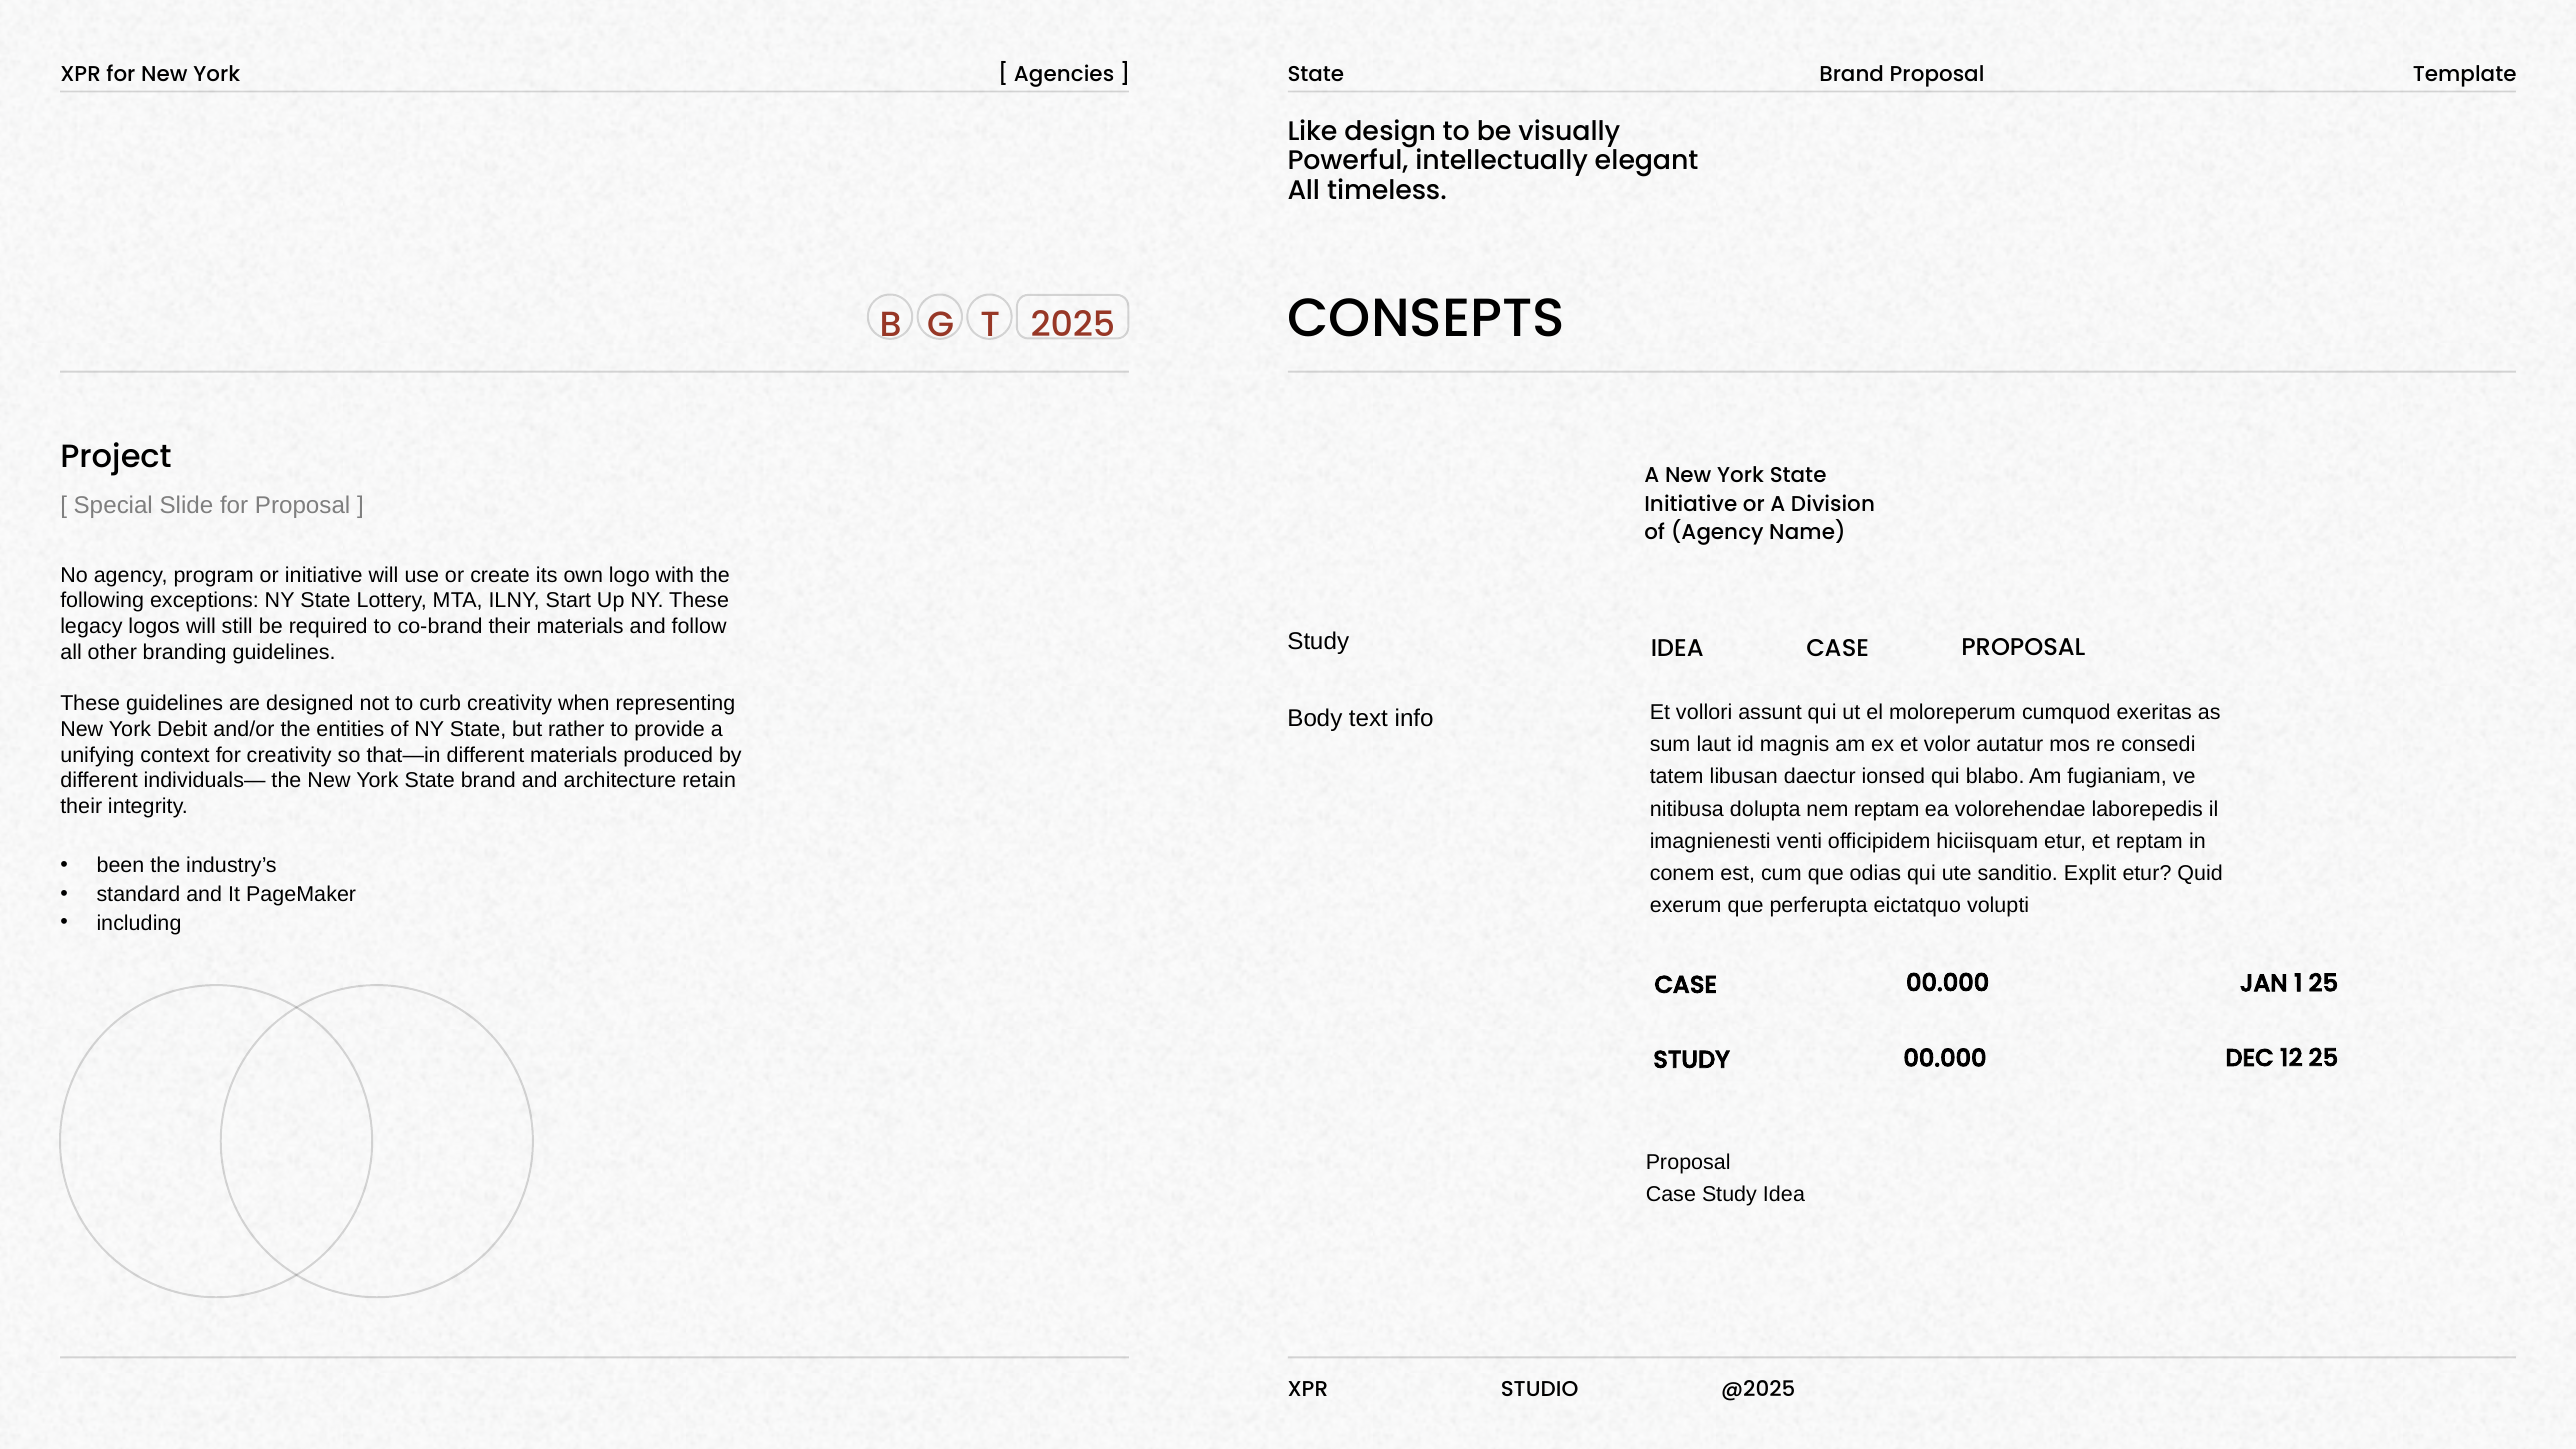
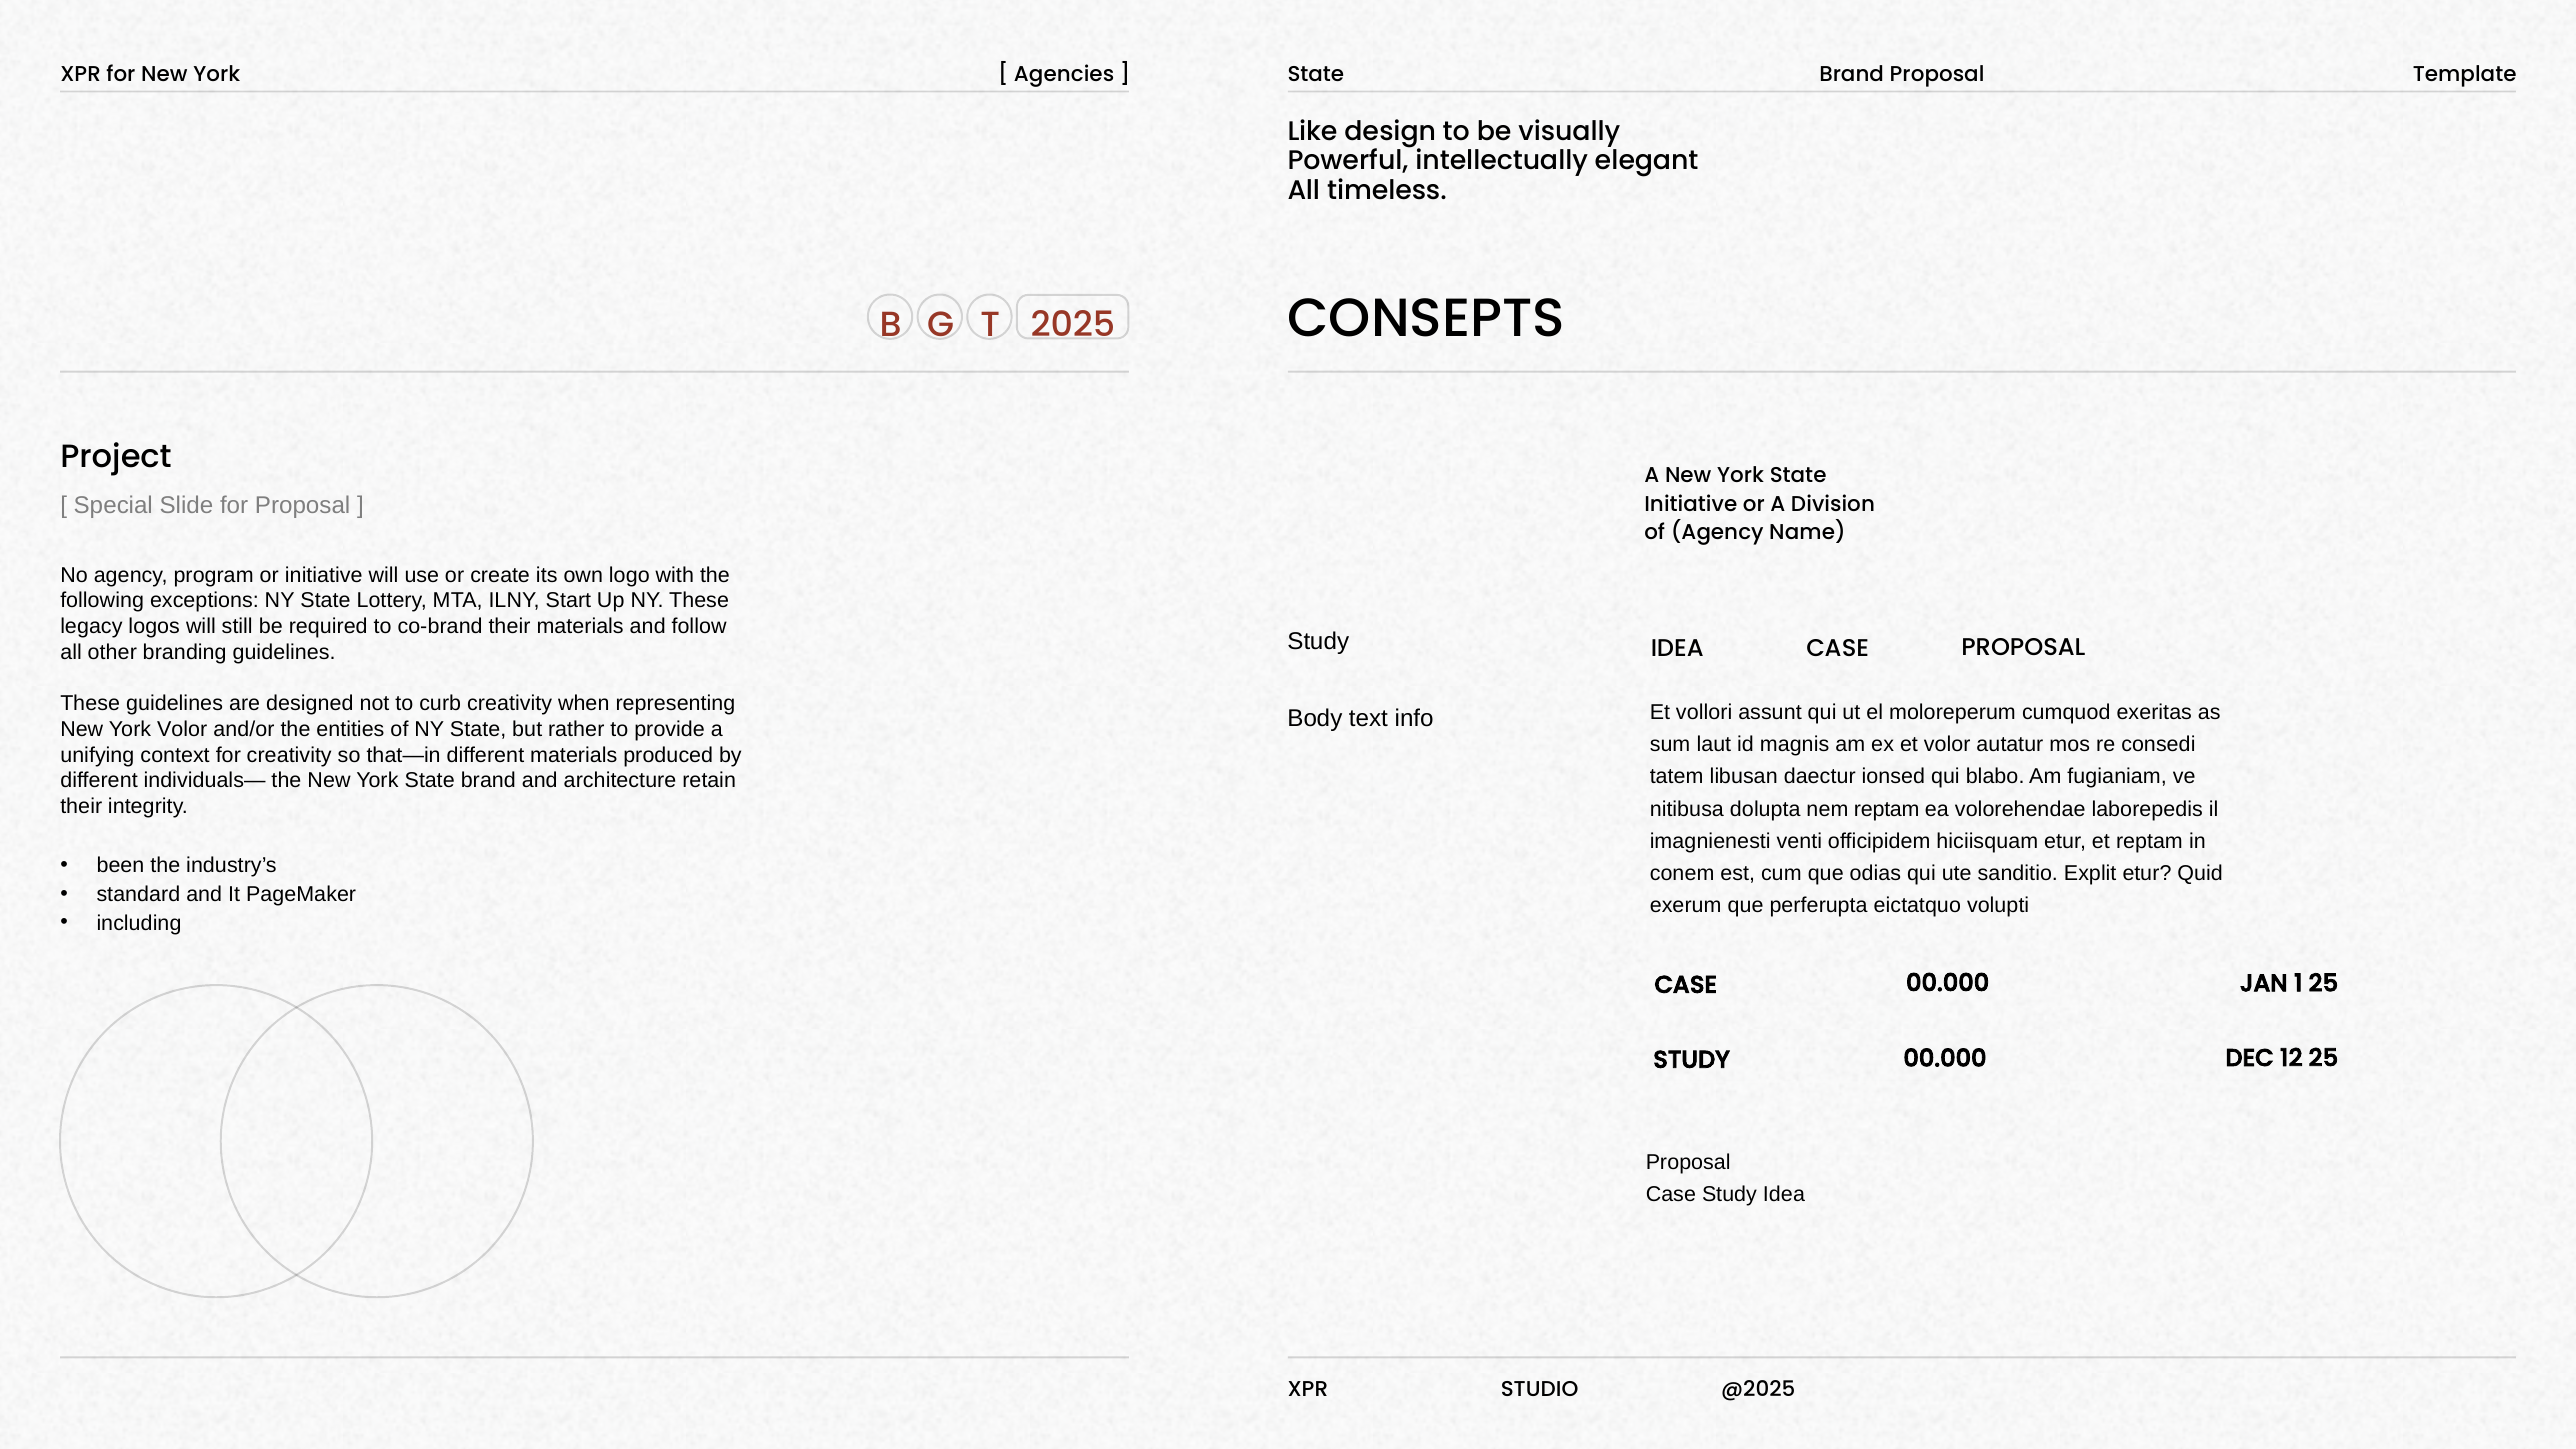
York Debit: Debit -> Volor
